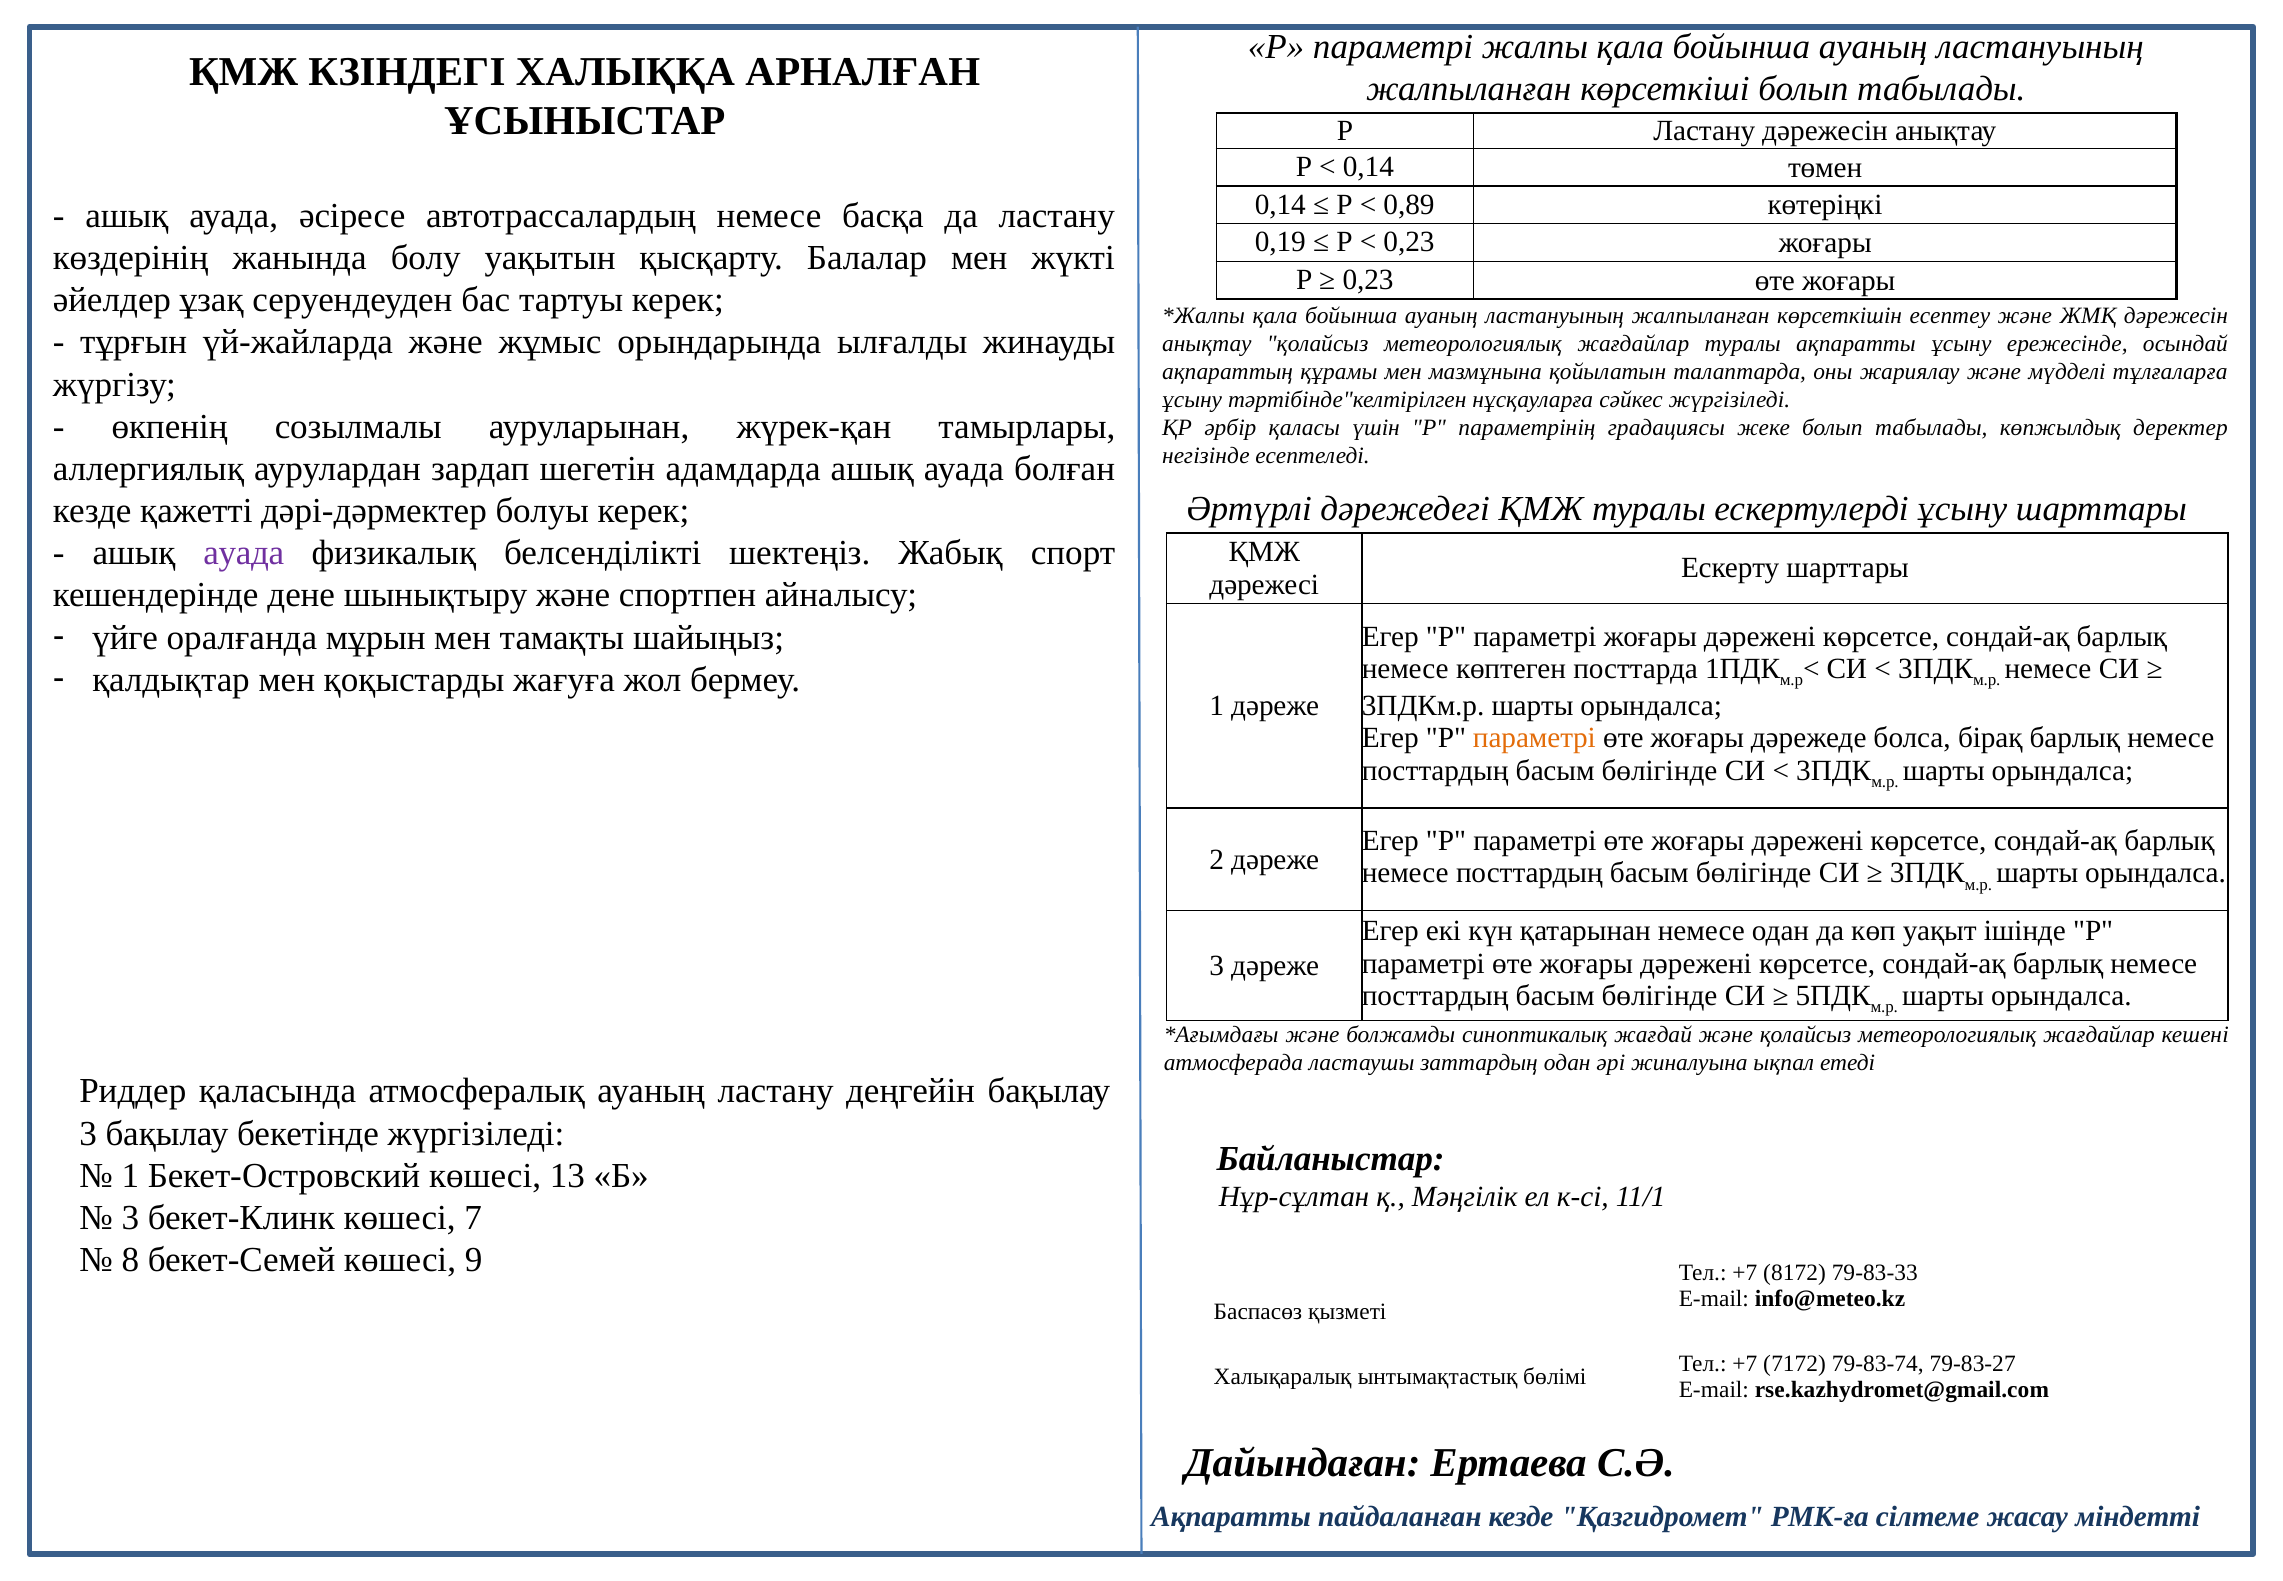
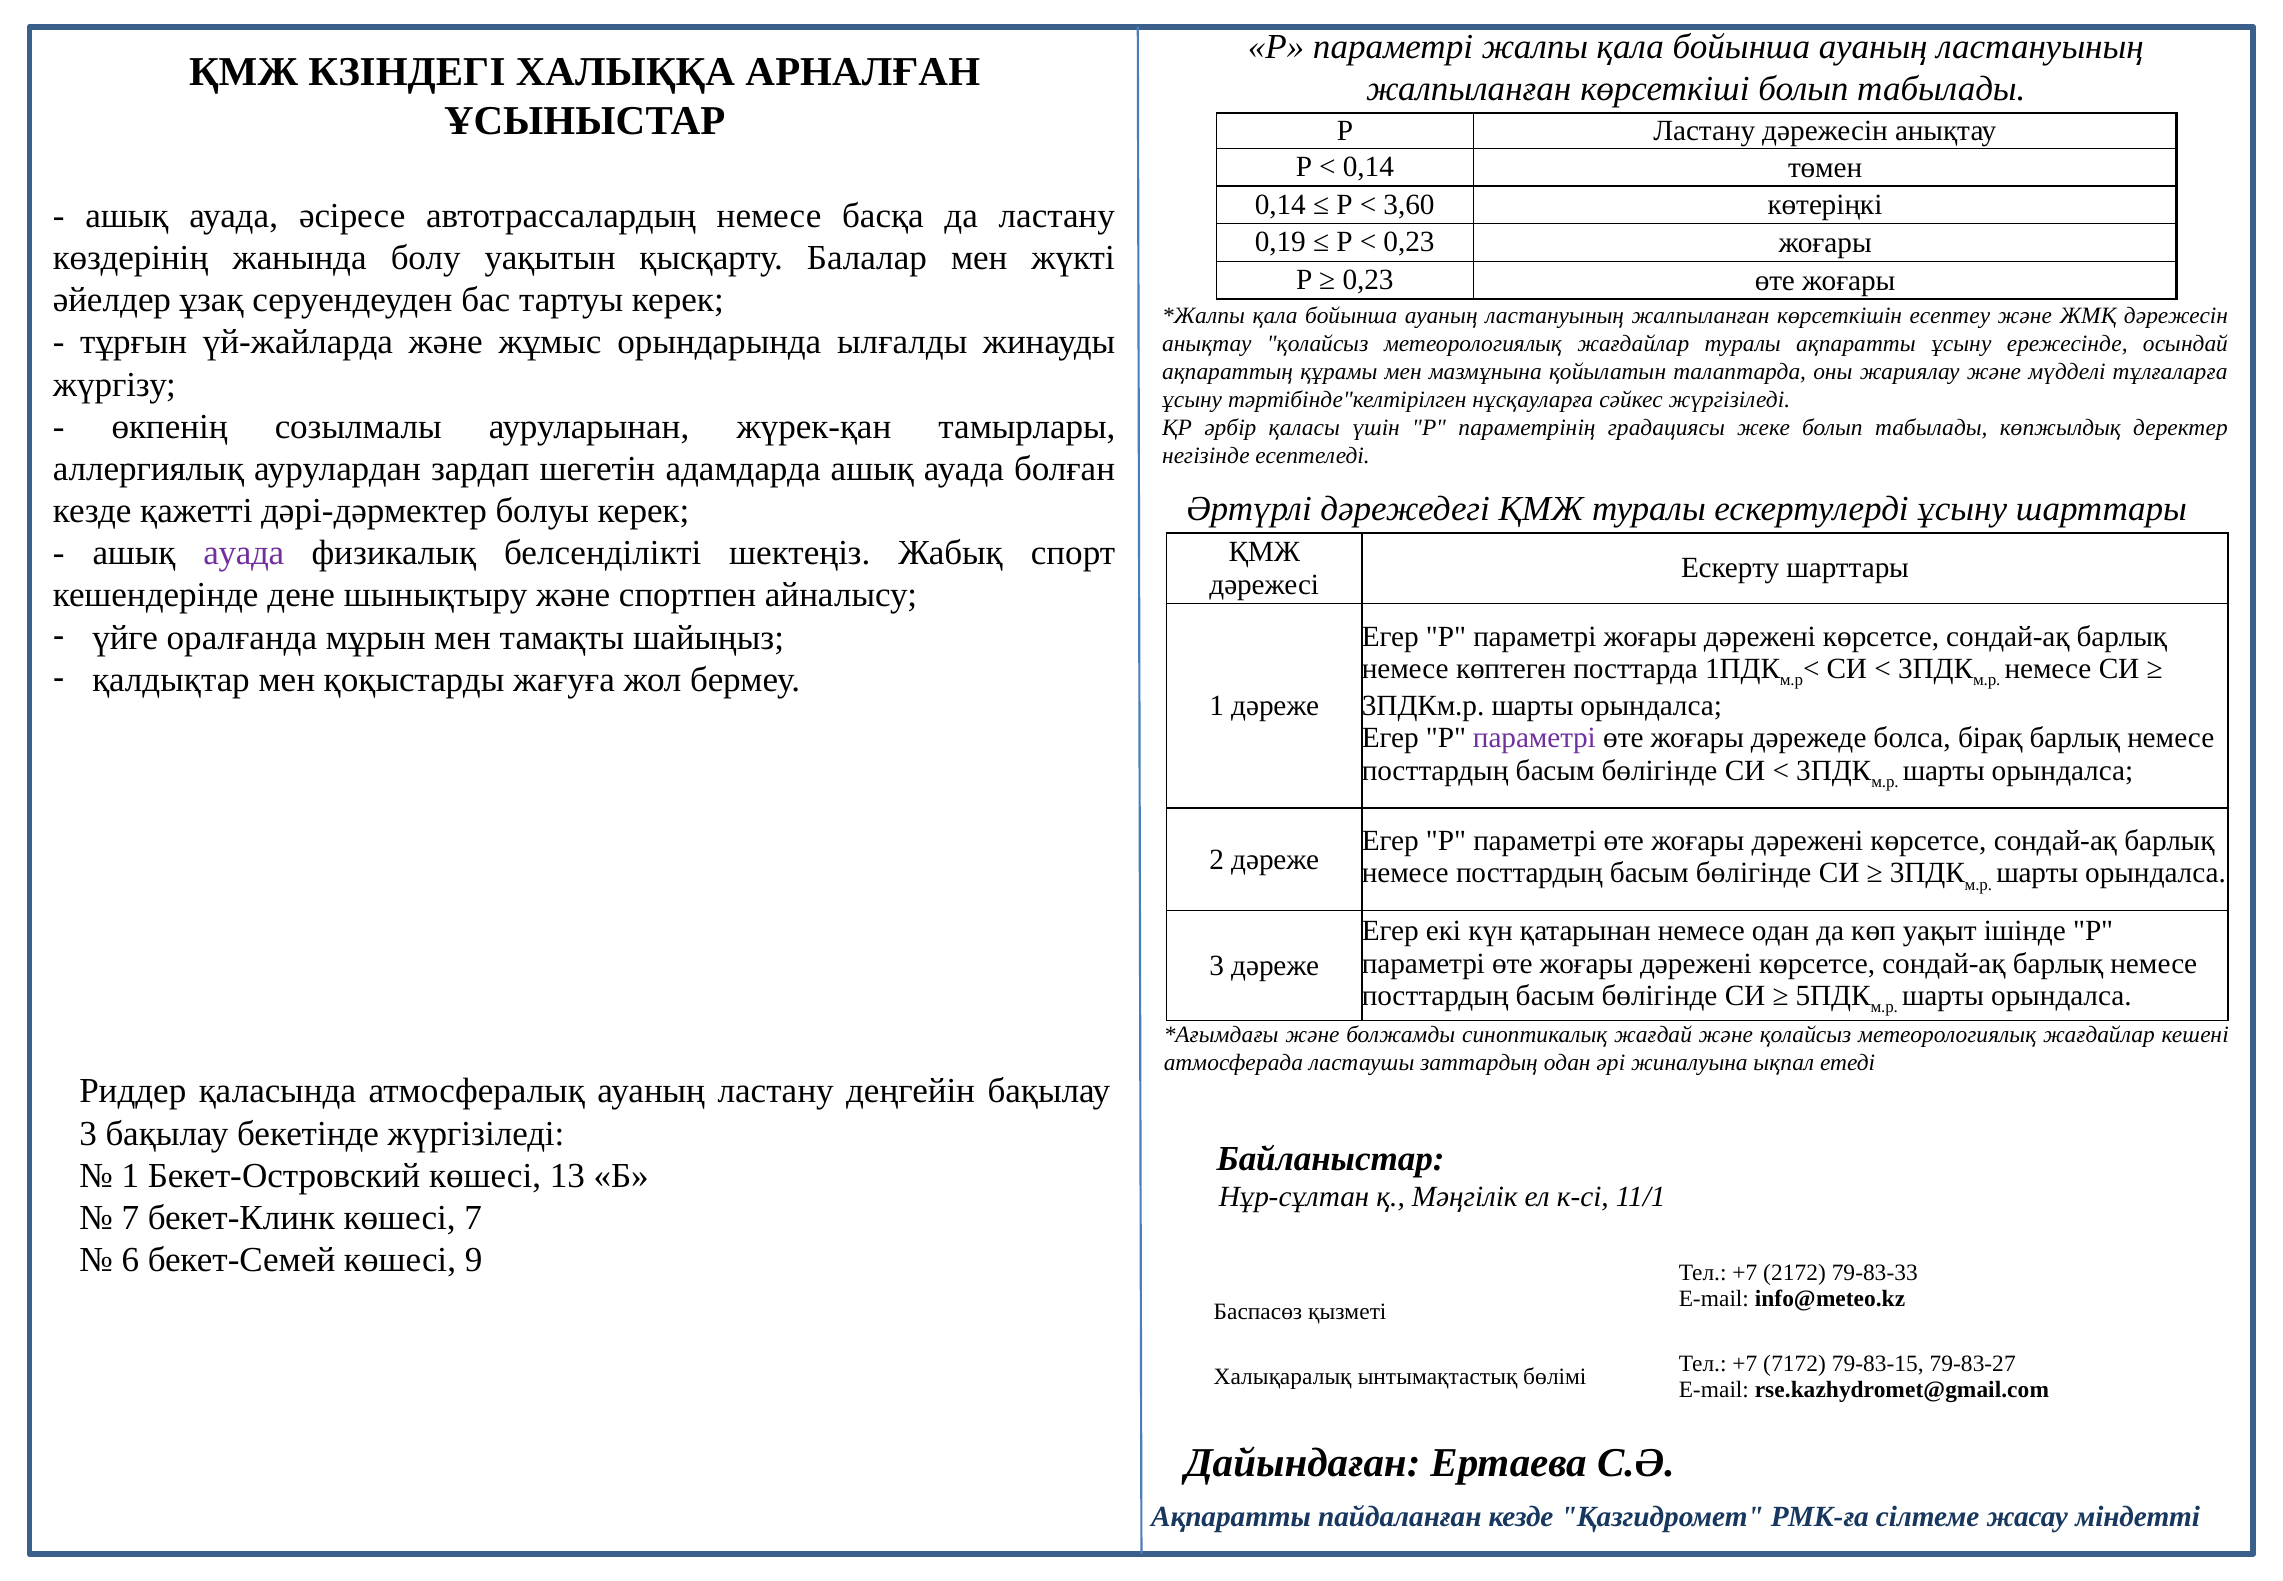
0,89: 0,89 -> 3,60
параметрі at (1534, 738) colour: orange -> purple
3 at (130, 1217): 3 -> 7
8: 8 -> 6
8172: 8172 -> 2172
79-83-74: 79-83-74 -> 79-83-15
